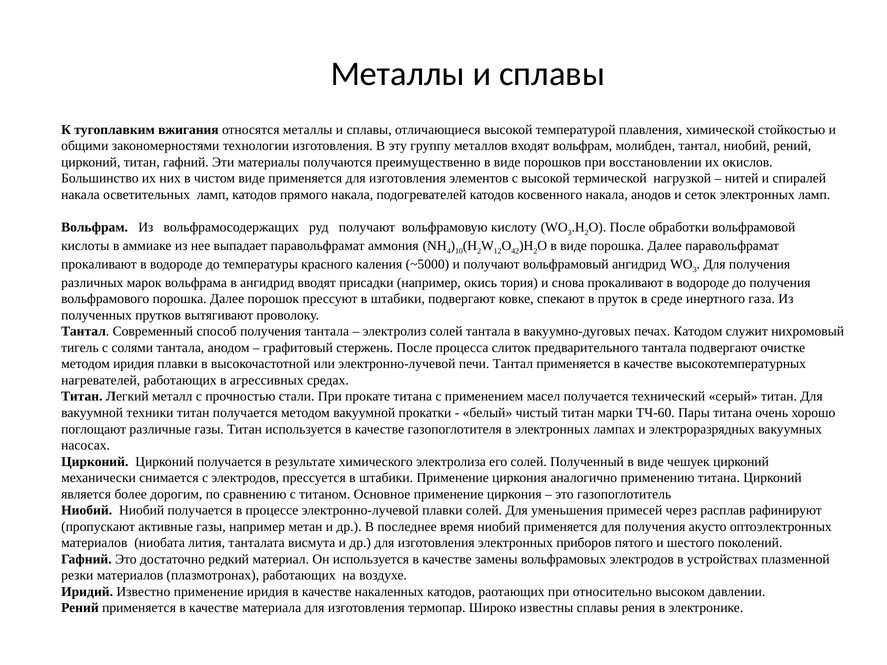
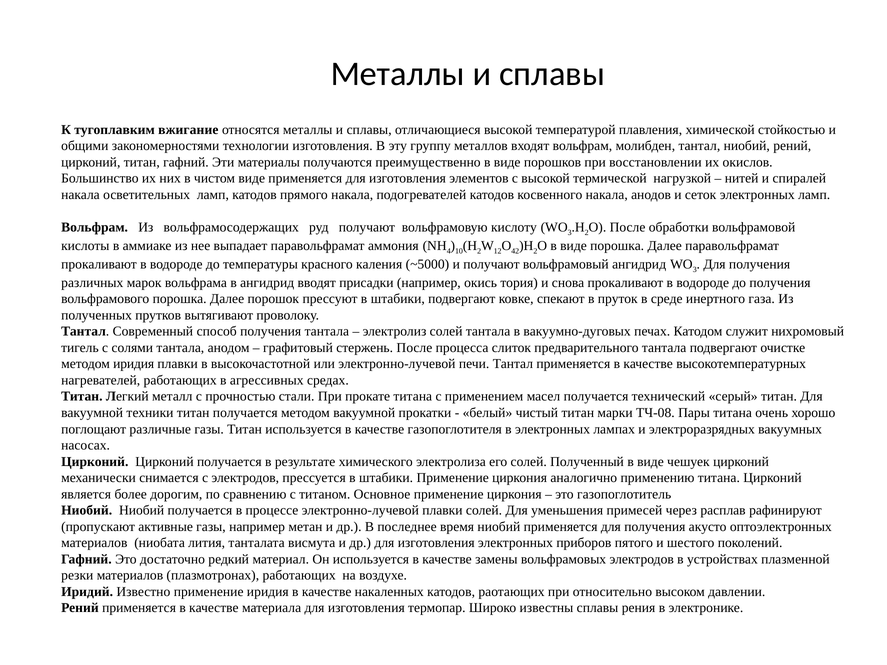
вжигания: вжигания -> вжигание
ТЧ-60: ТЧ-60 -> ТЧ-08
